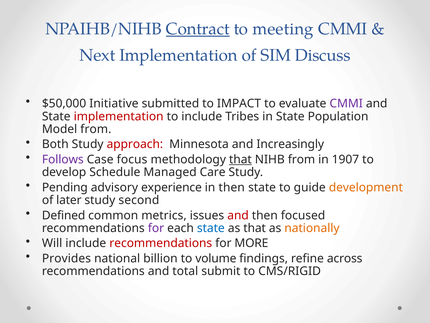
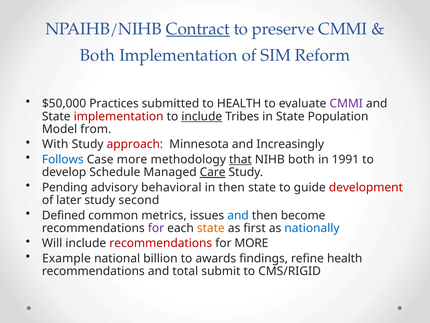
meeting: meeting -> preserve
Next at (97, 55): Next -> Both
Discuss: Discuss -> Reform
Initiative: Initiative -> Practices
to IMPACT: IMPACT -> HEALTH
include at (202, 116) underline: none -> present
Both: Both -> With
Follows colour: purple -> blue
Case focus: focus -> more
NIHB from: from -> both
1907: 1907 -> 1991
Care underline: none -> present
experience: experience -> behavioral
development colour: orange -> red
and at (238, 215) colour: red -> blue
focused: focused -> become
state at (211, 228) colour: blue -> orange
as that: that -> first
nationally colour: orange -> blue
Provides: Provides -> Example
volume: volume -> awards
refine across: across -> health
